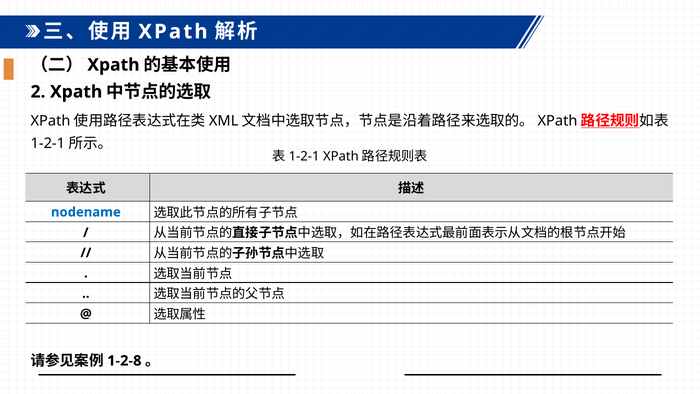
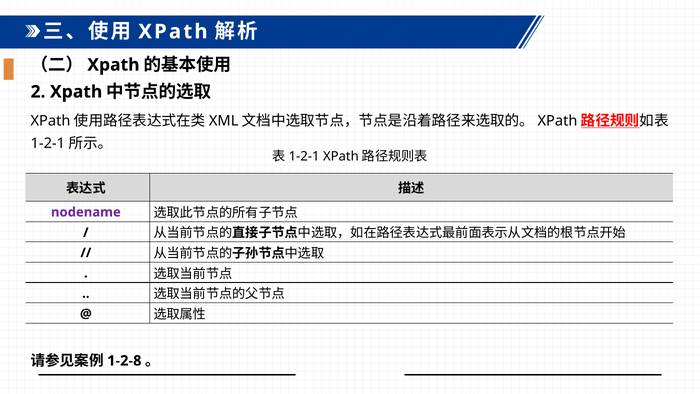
nodename colour: blue -> purple
